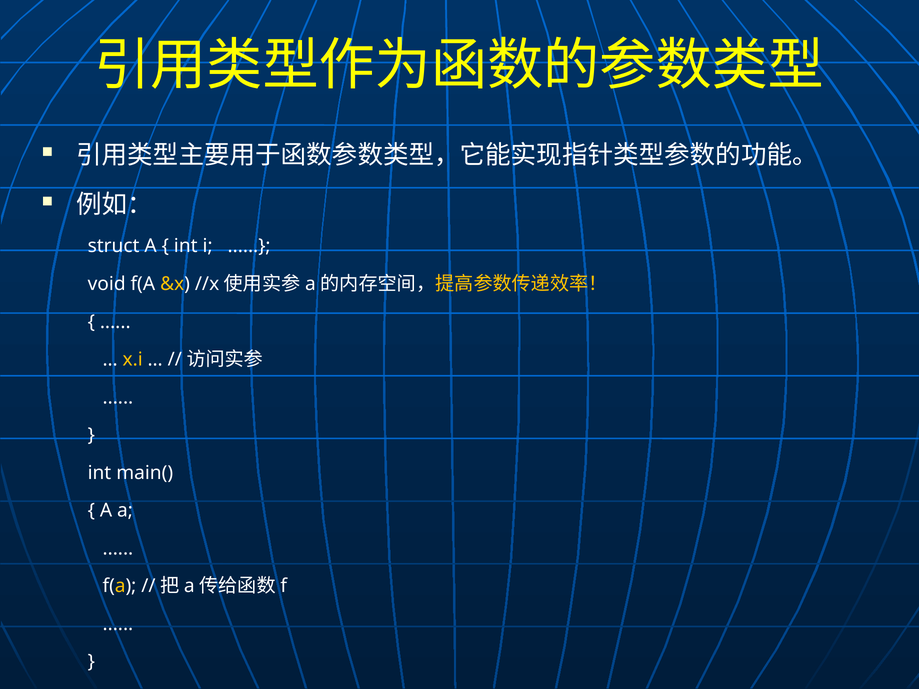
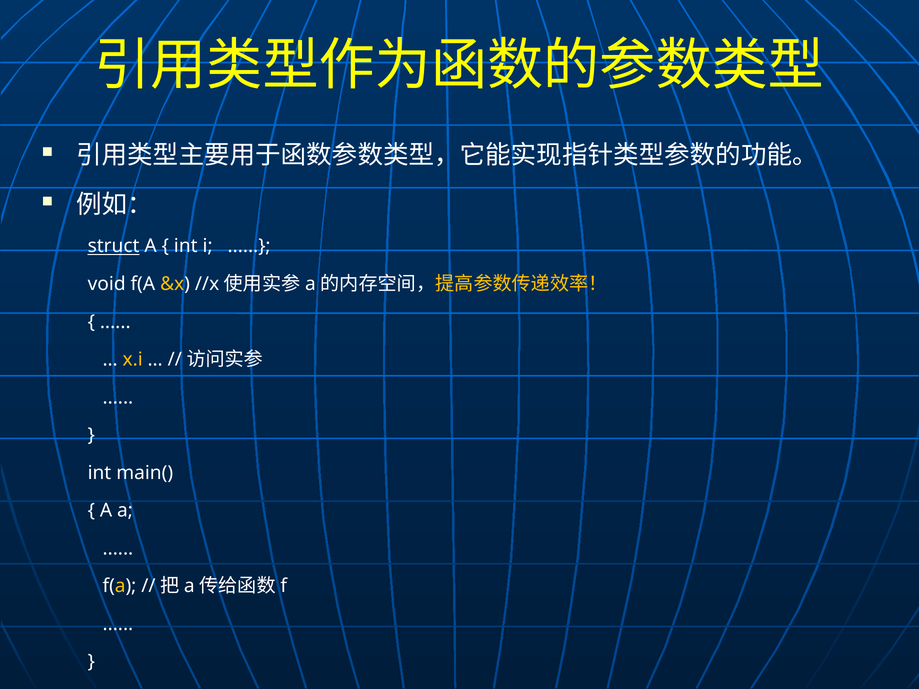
struct underline: none -> present
